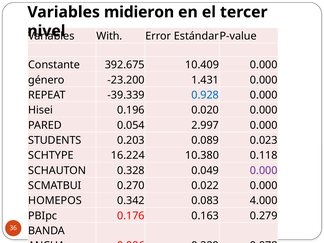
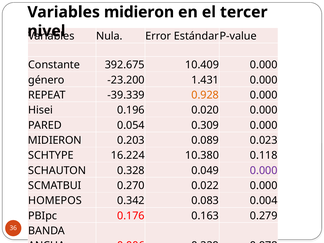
With: With -> Nula
0.928 colour: blue -> orange
2.997: 2.997 -> 0.309
STUDENTS at (55, 140): STUDENTS -> MIDIERON
4.000: 4.000 -> 0.004
